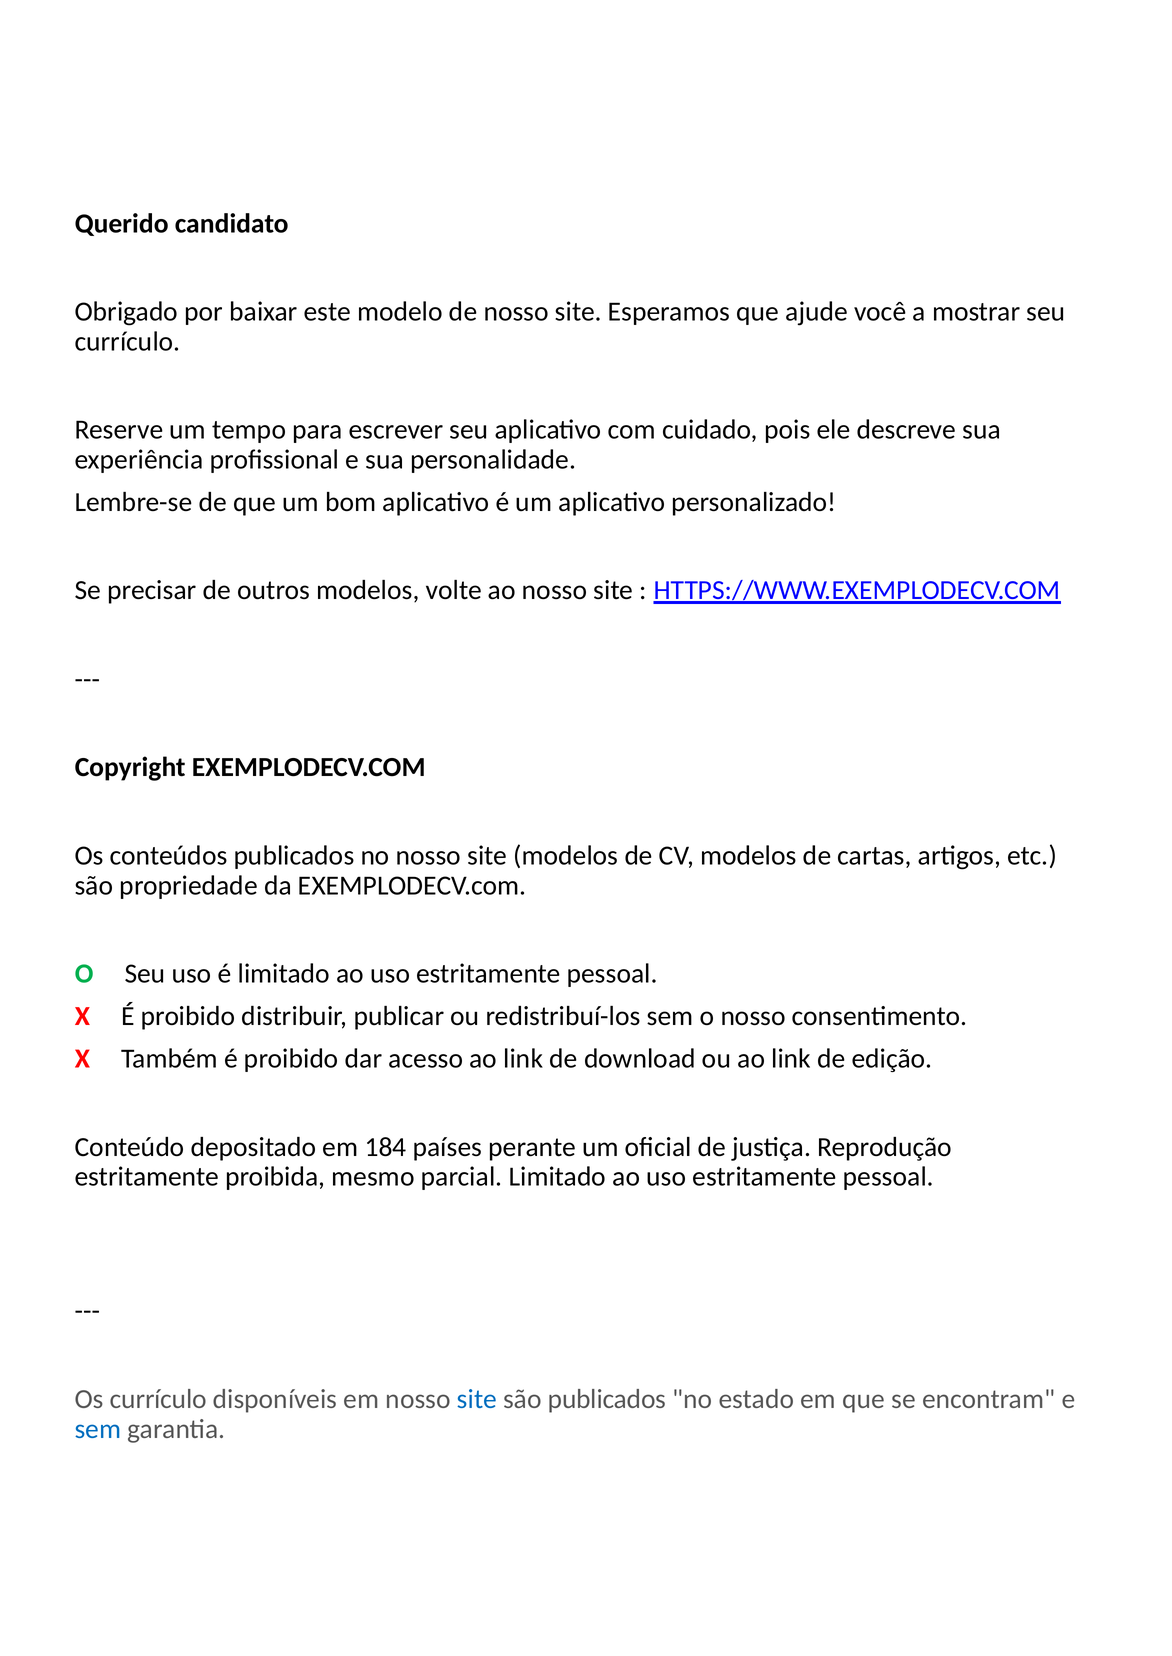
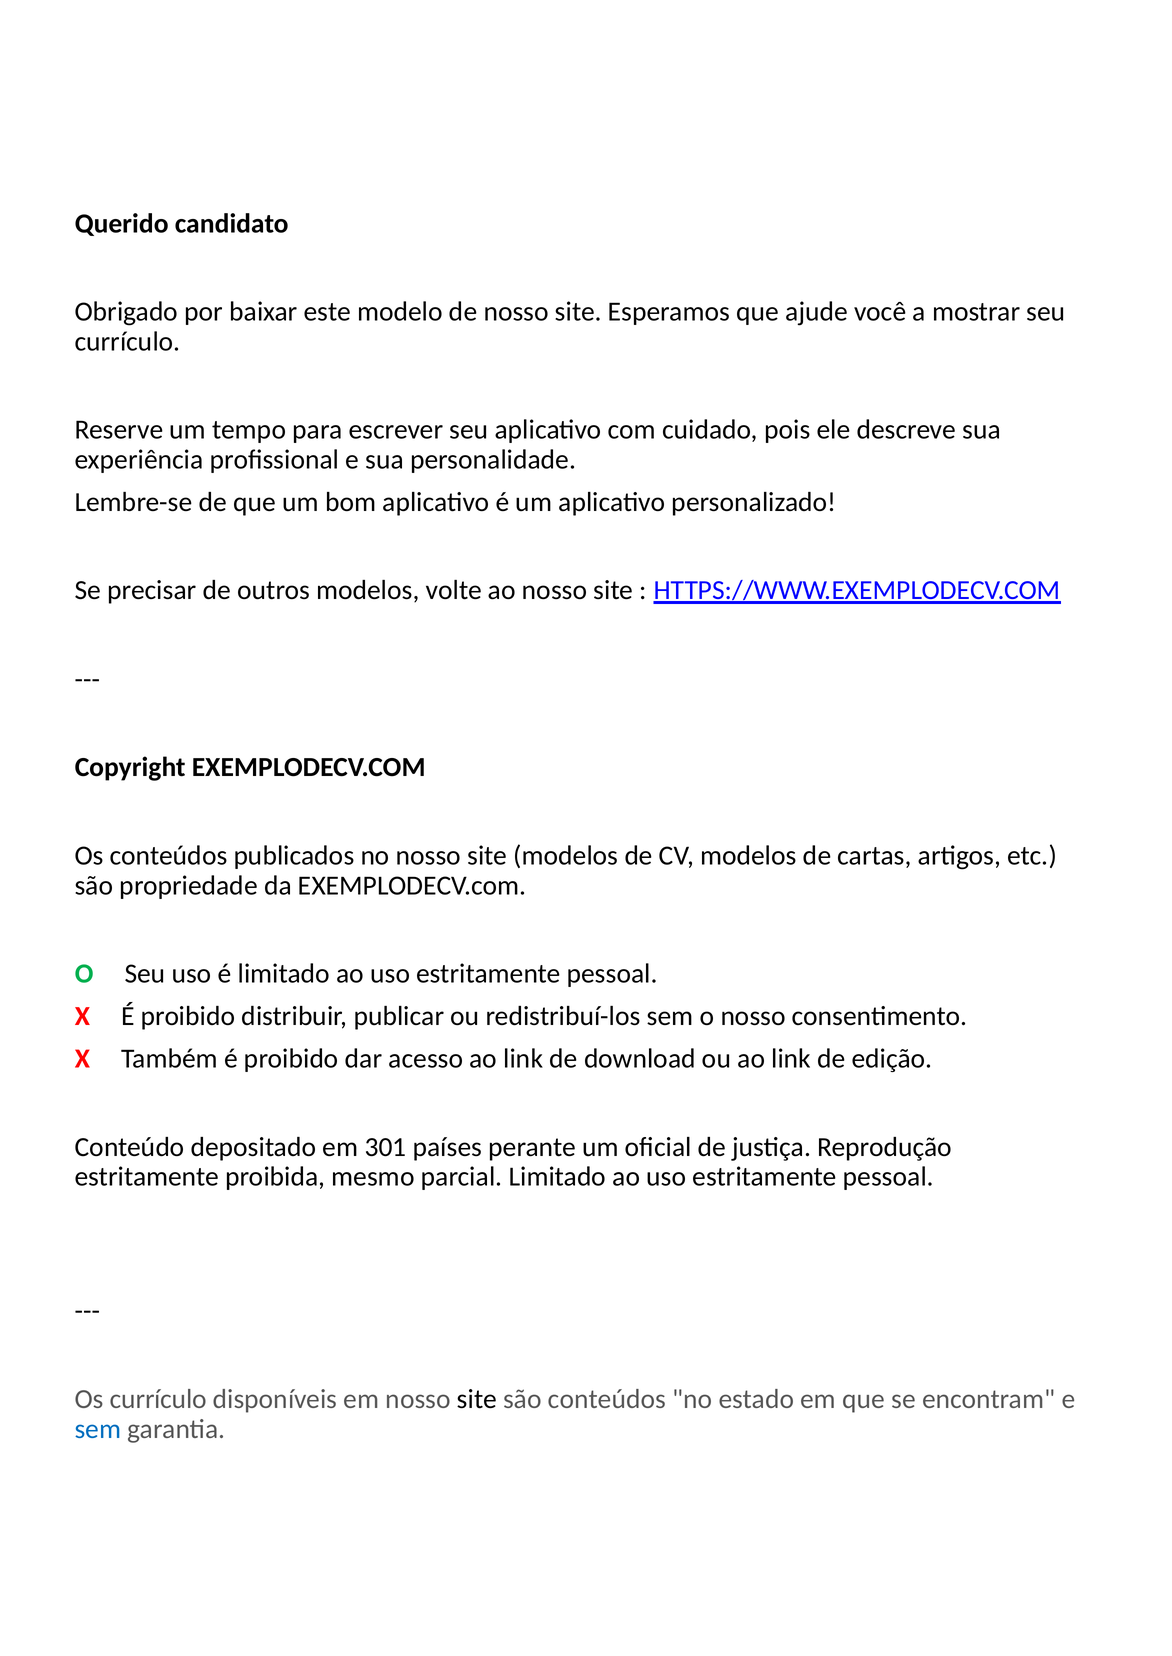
184: 184 -> 301
site at (477, 1400) colour: blue -> black
são publicados: publicados -> conteúdos
